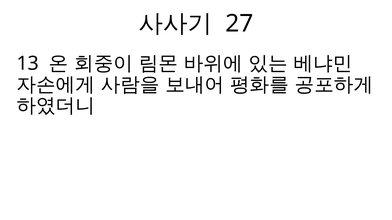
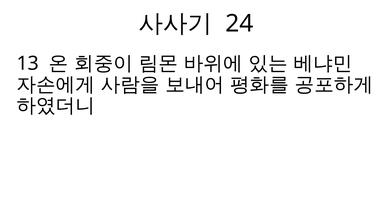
27: 27 -> 24
